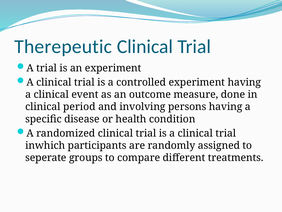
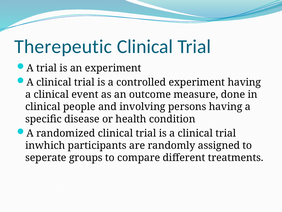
period: period -> people
